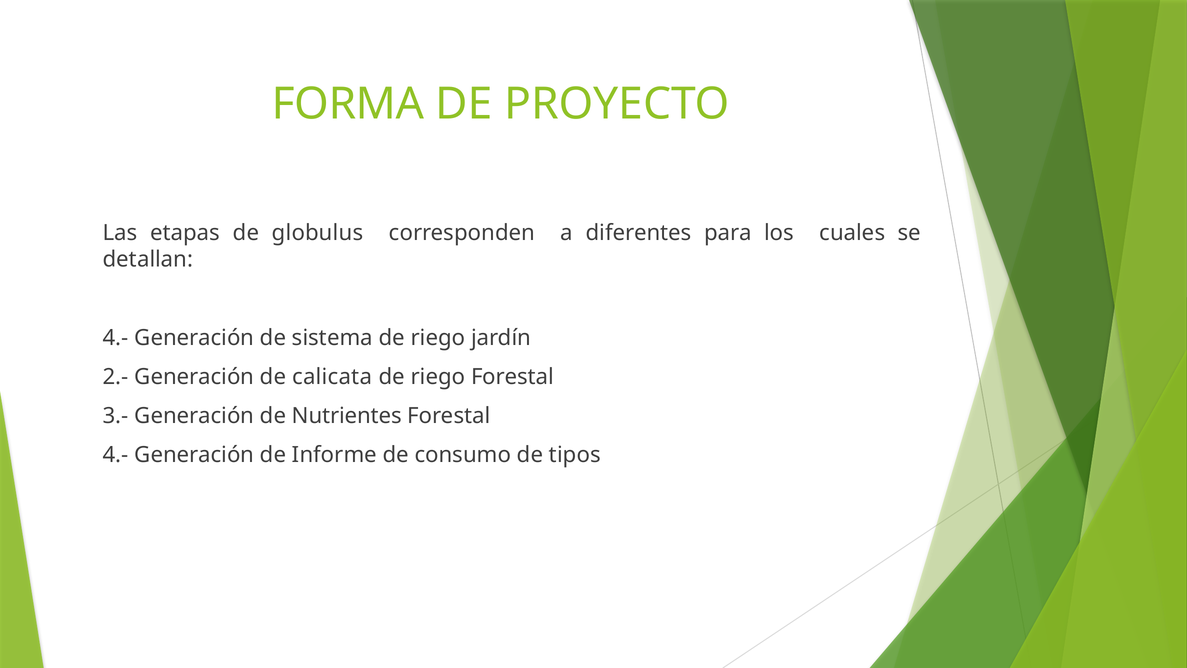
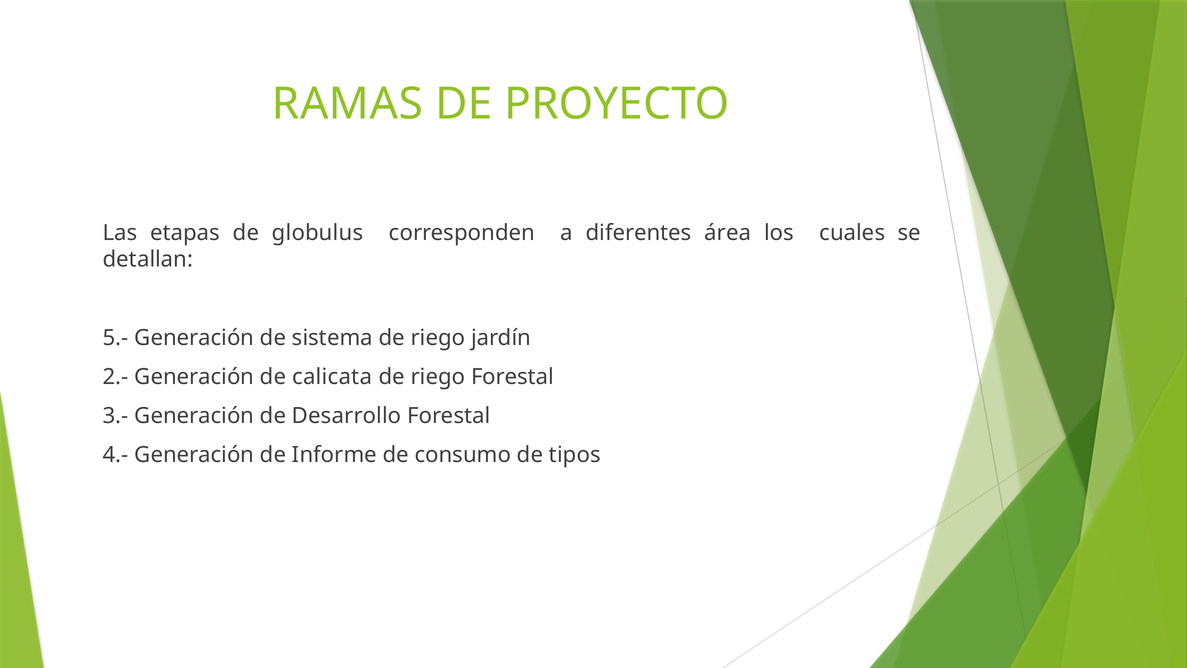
FORMA: FORMA -> RAMAS
para: para -> área
4.- at (116, 338): 4.- -> 5.-
Nutrientes: Nutrientes -> Desarrollo
